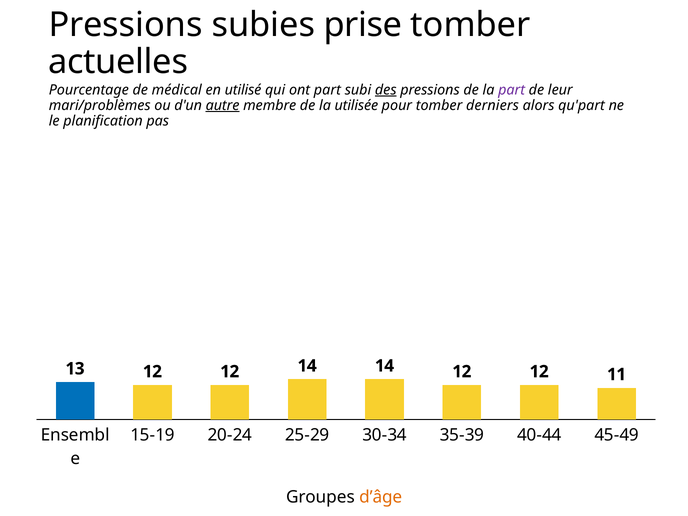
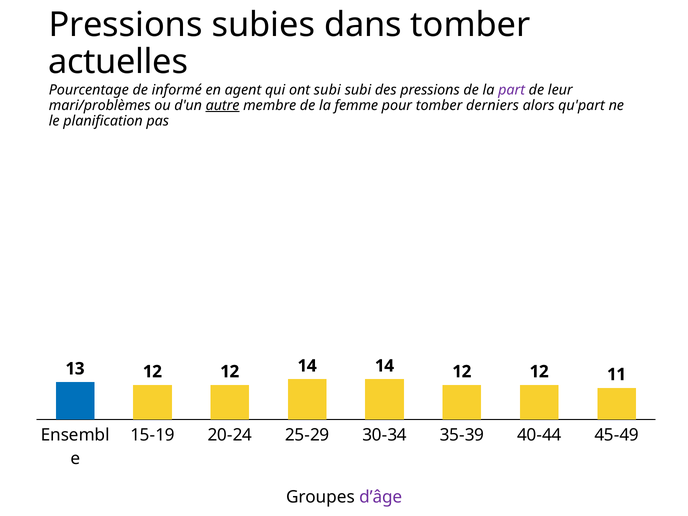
prise: prise -> dans
médical: médical -> informé
utilisé: utilisé -> agent
ont part: part -> subi
des underline: present -> none
utilisée: utilisée -> femme
d’âge colour: orange -> purple
